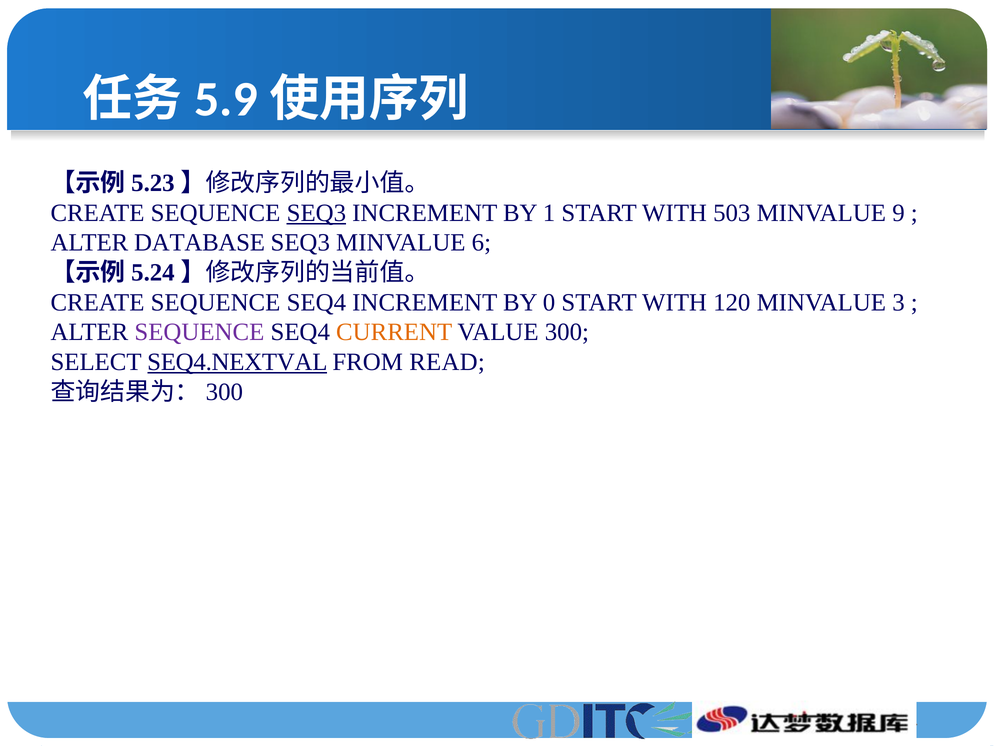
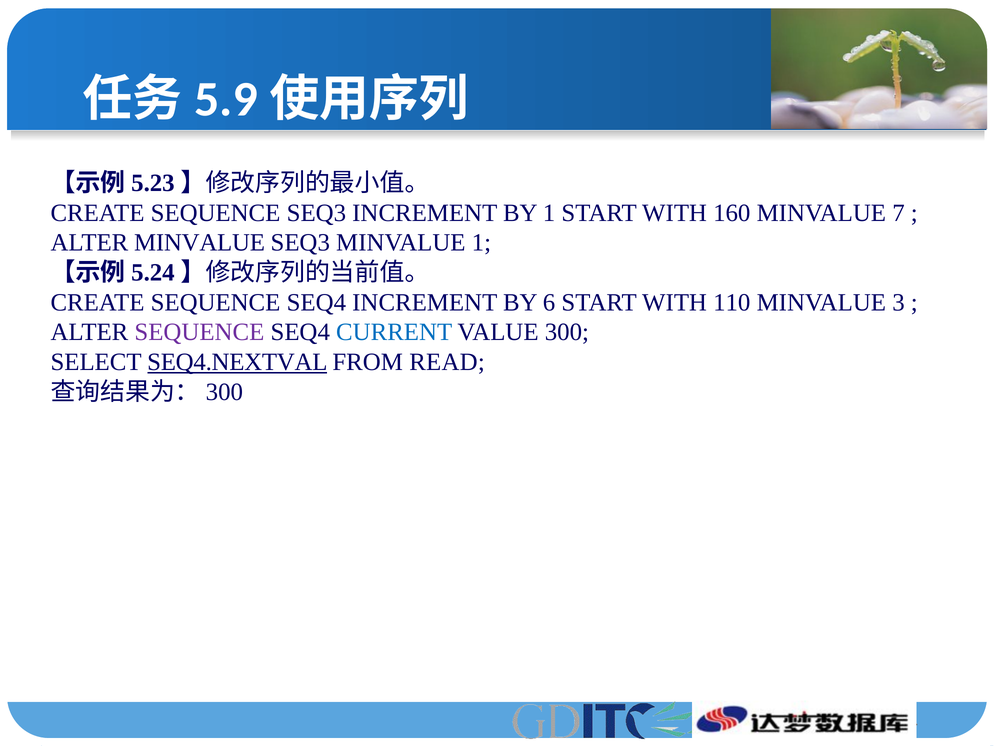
SEQ3 at (316, 213) underline: present -> none
503: 503 -> 160
9: 9 -> 7
ALTER DATABASE: DATABASE -> MINVALUE
MINVALUE 6: 6 -> 1
0: 0 -> 6
120: 120 -> 110
CURRENT colour: orange -> blue
